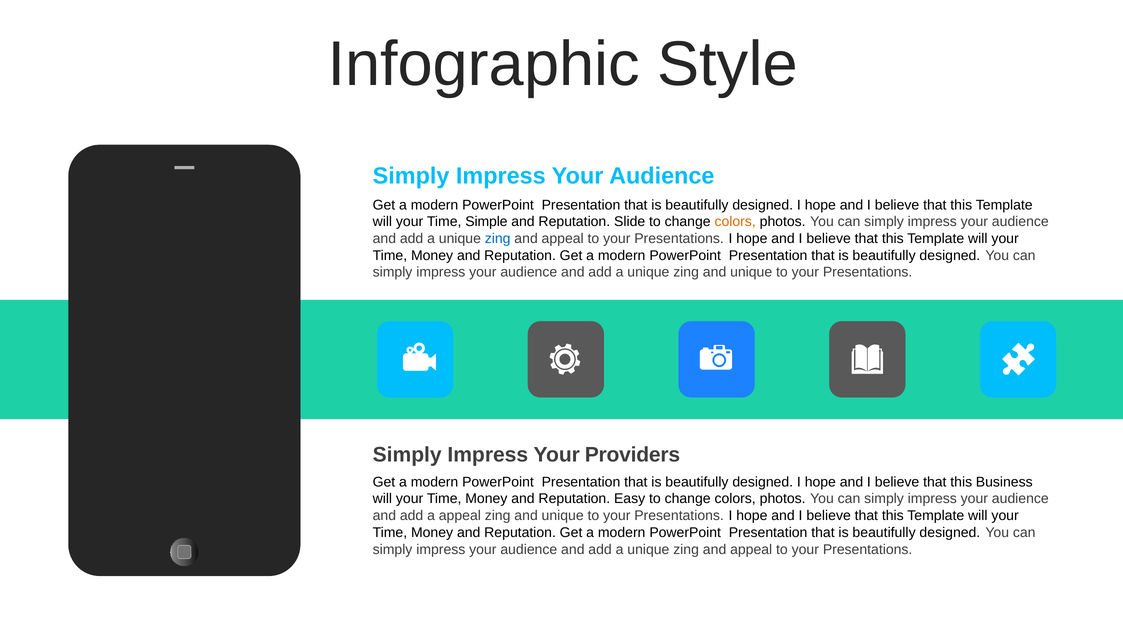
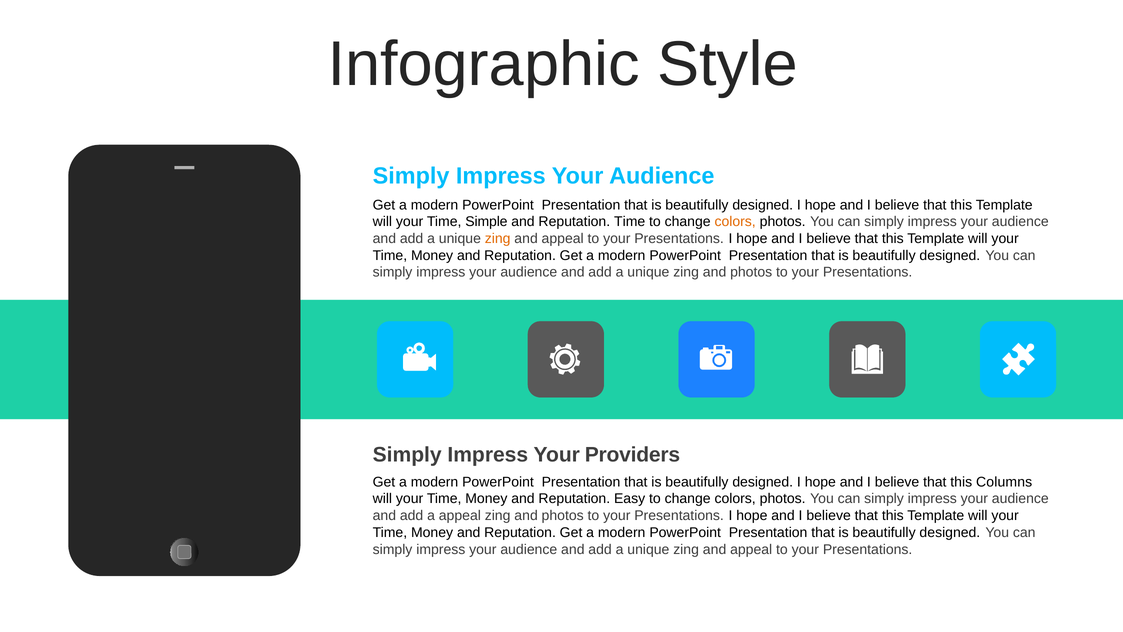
Reputation Slide: Slide -> Time
zing at (498, 239) colour: blue -> orange
unique zing and unique: unique -> photos
Business: Business -> Columns
unique at (563, 515): unique -> photos
